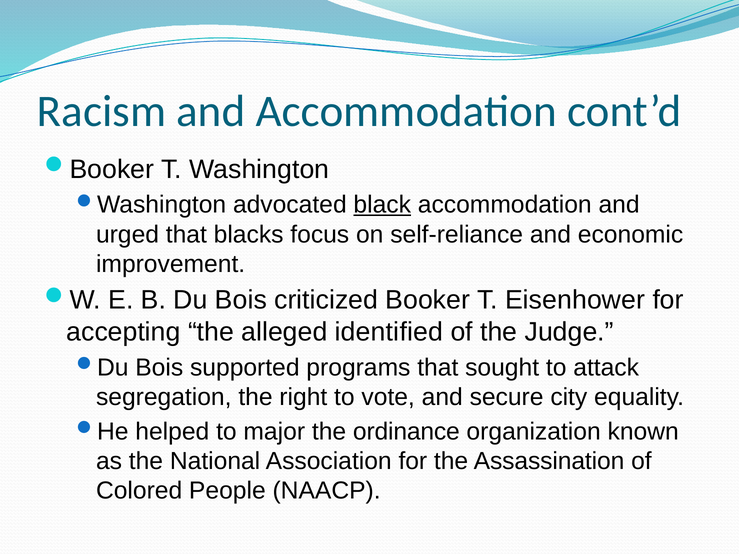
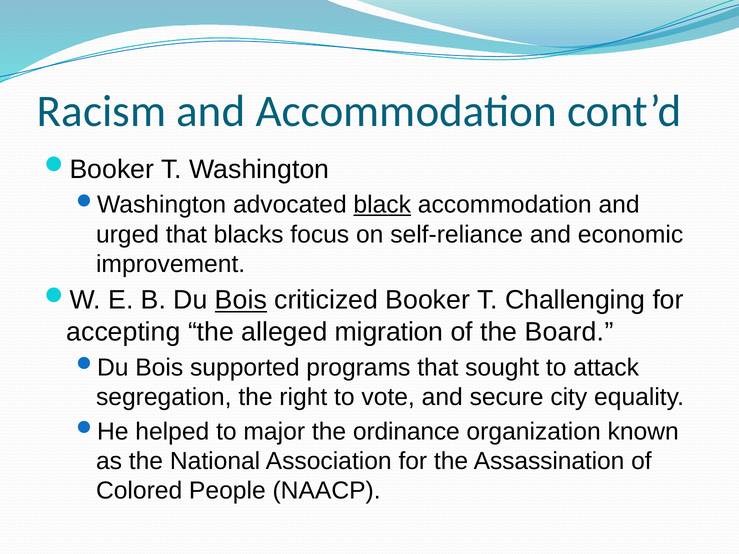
Bois at (241, 300) underline: none -> present
Eisenhower: Eisenhower -> Challenging
identified: identified -> migration
Judge: Judge -> Board
